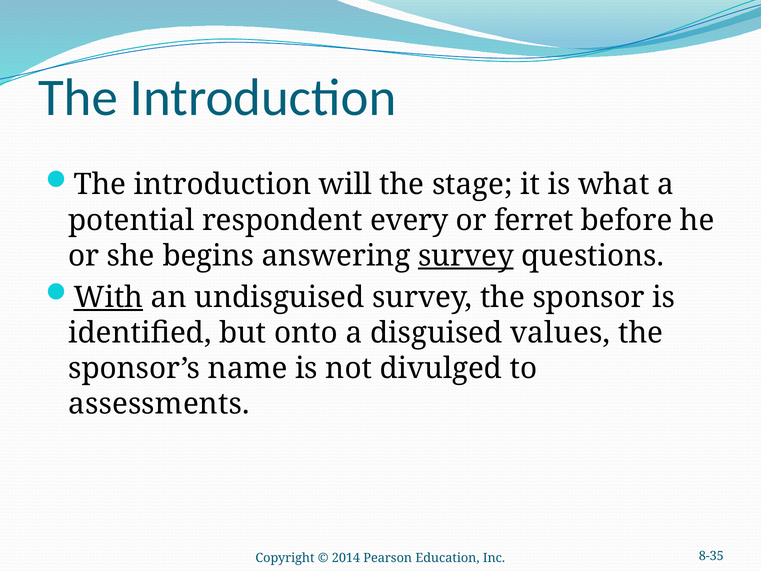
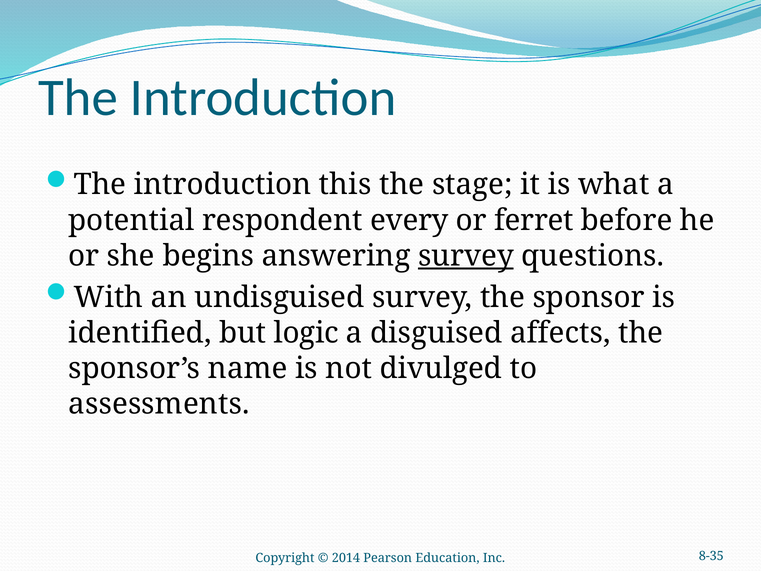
will: will -> this
With underline: present -> none
onto: onto -> logic
values: values -> affects
